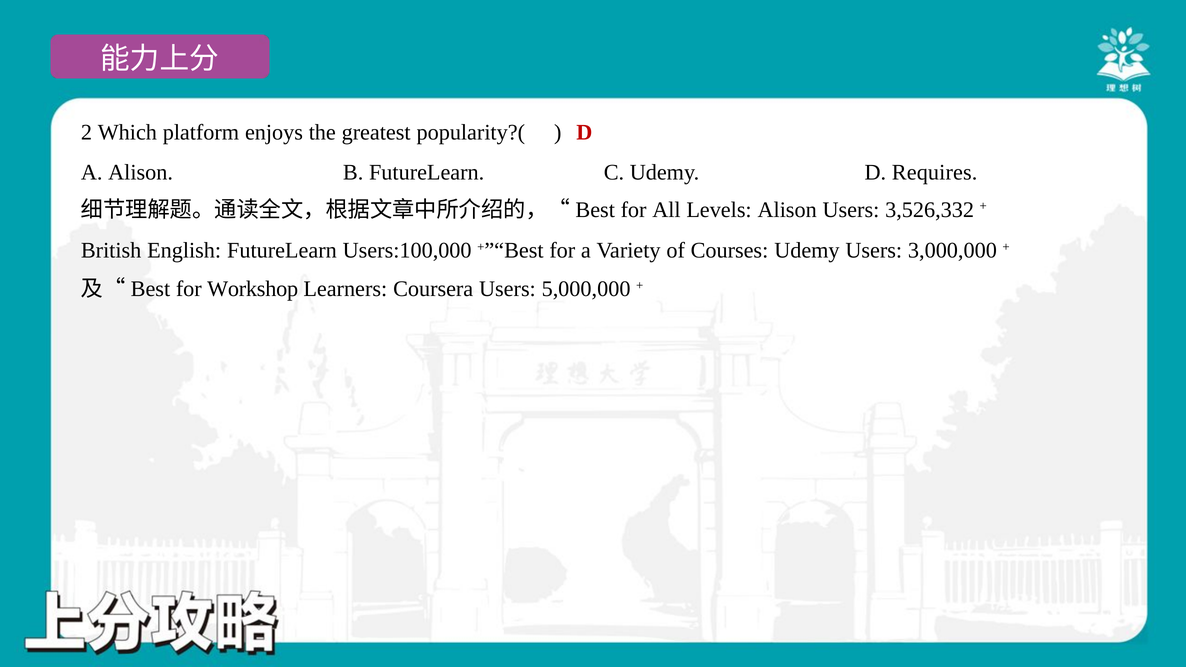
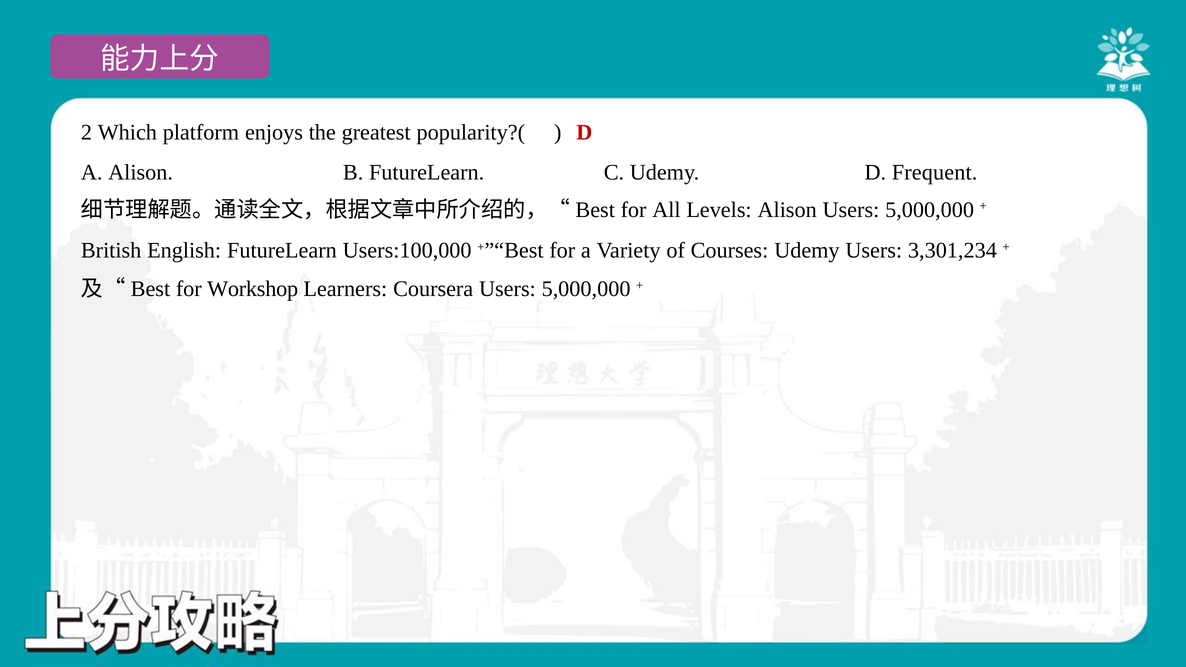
Requires: Requires -> Frequent
Alison Users 3,526,332: 3,526,332 -> 5,000,000
3,000,000: 3,000,000 -> 3,301,234
